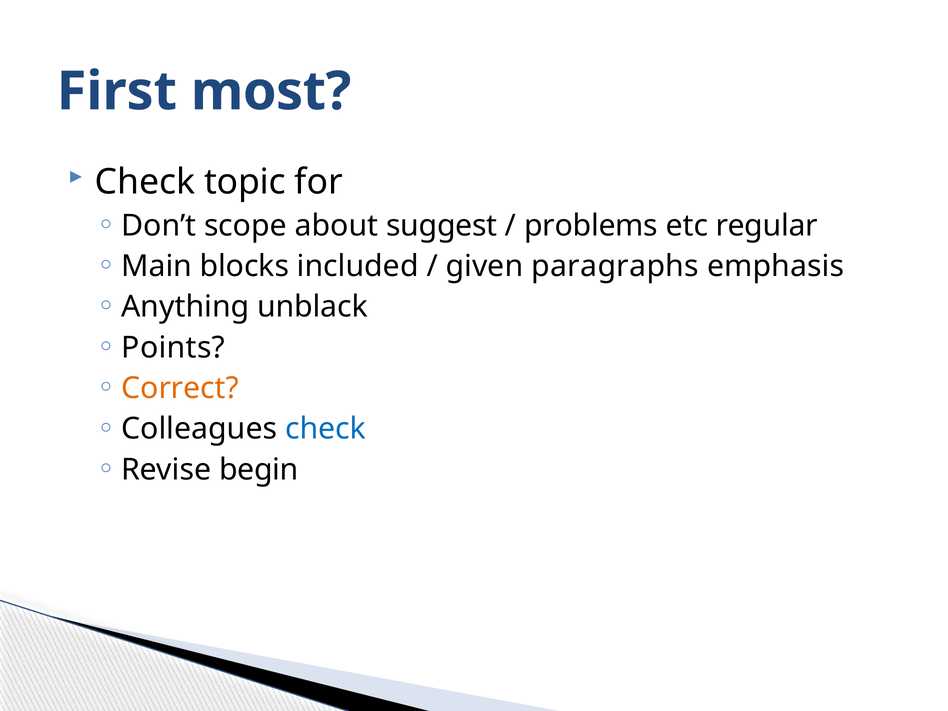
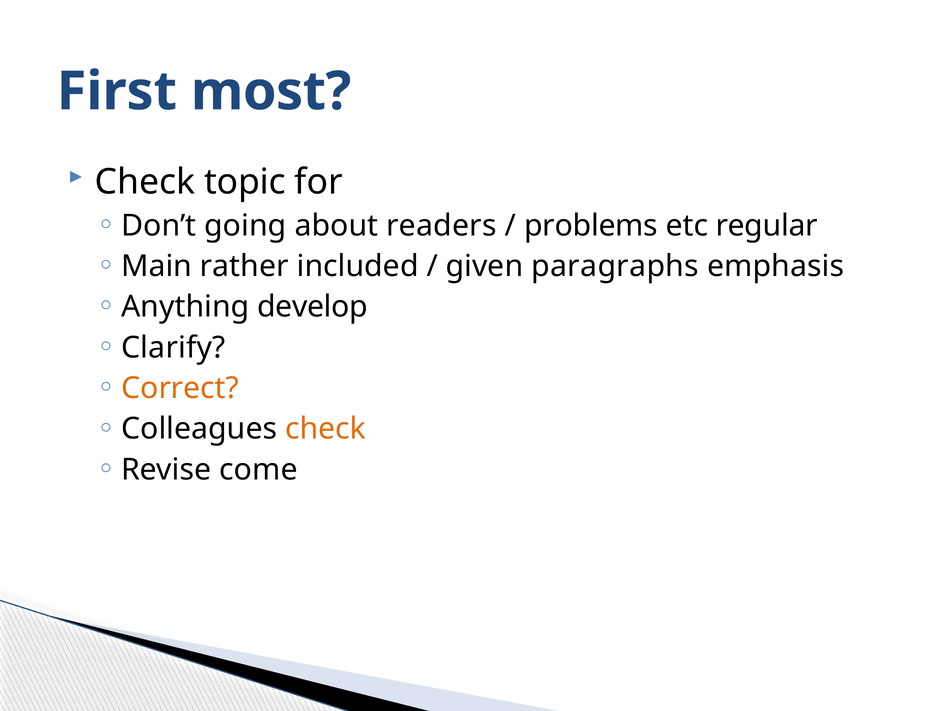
scope: scope -> going
suggest: suggest -> readers
blocks: blocks -> rather
unblack: unblack -> develop
Points: Points -> Clarify
check at (326, 429) colour: blue -> orange
begin: begin -> come
